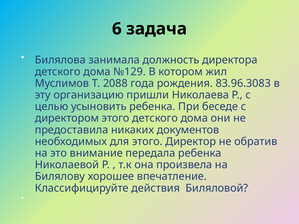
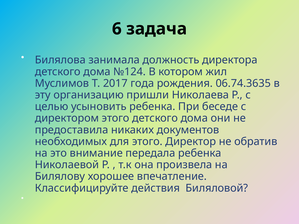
№129: №129 -> №124
2088: 2088 -> 2017
83.96.3083: 83.96.3083 -> 06.74.3635
